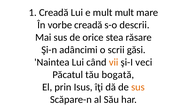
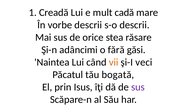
mult mult: mult -> cadă
vorbe creadă: creadă -> descrii
scrii: scrii -> fără
sus at (138, 87) colour: orange -> purple
